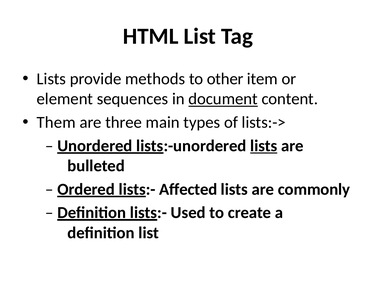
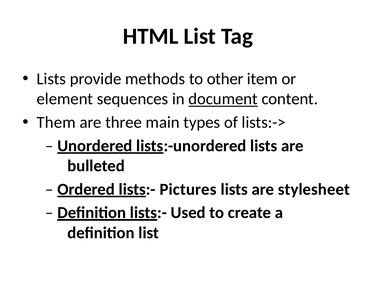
lists at (264, 146) underline: present -> none
Affected: Affected -> Pictures
commonly: commonly -> stylesheet
